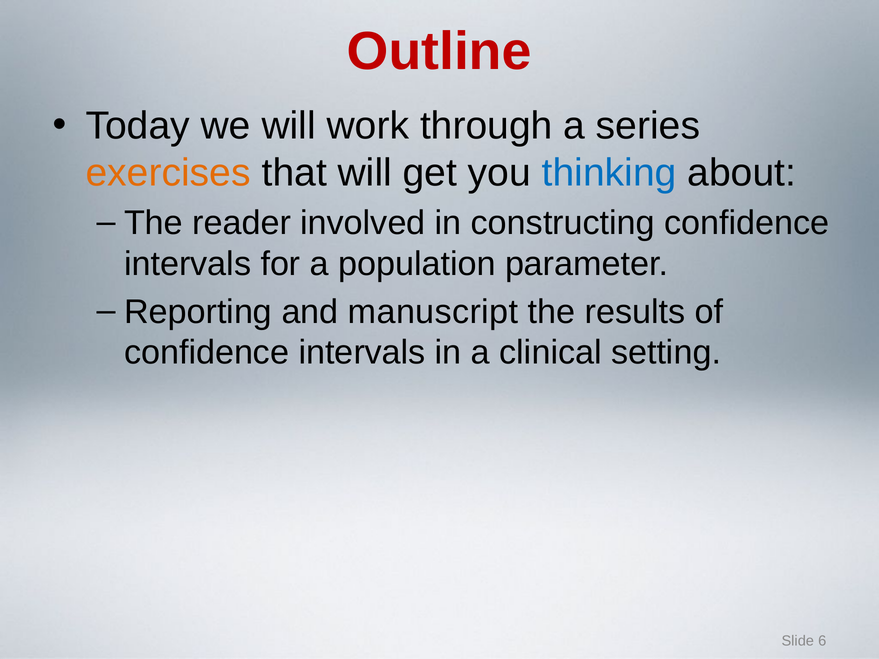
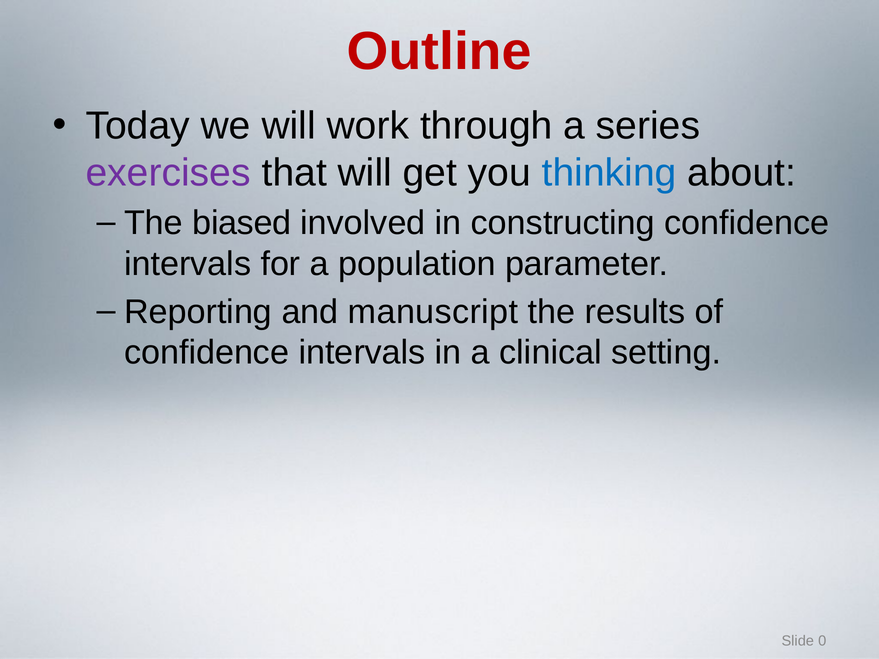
exercises colour: orange -> purple
reader: reader -> biased
6: 6 -> 0
